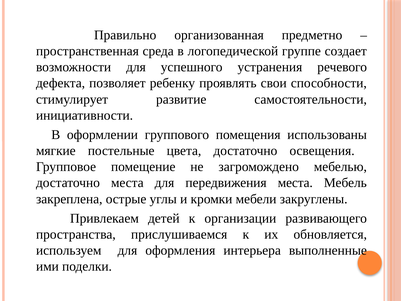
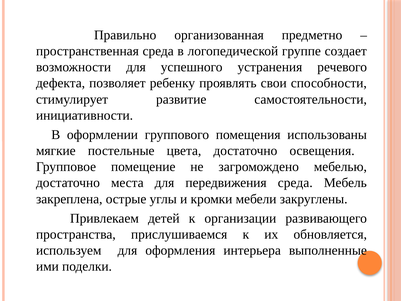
передвижения места: места -> среда
